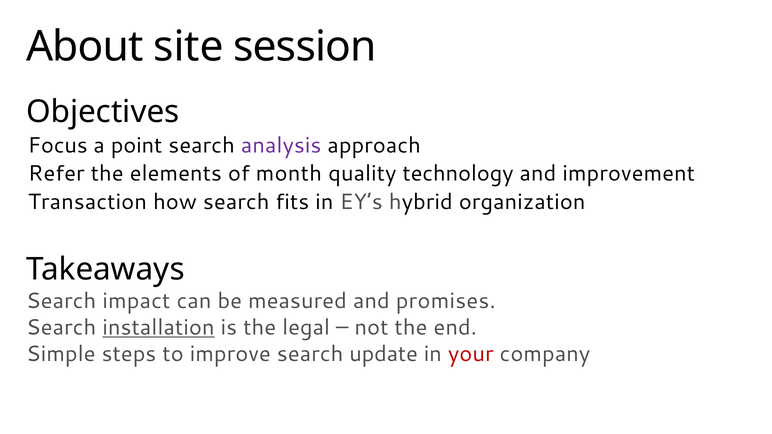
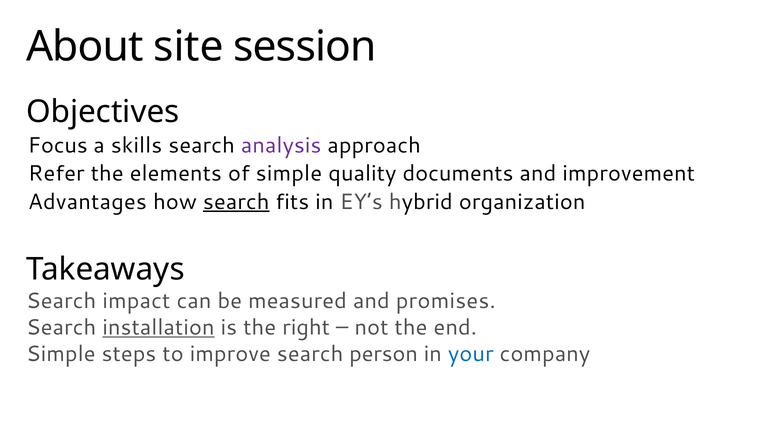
point: point -> skills
of month: month -> simple
technology: technology -> documents
Transaction: Transaction -> Advantages
search at (236, 202) underline: none -> present
legal: legal -> right
update: update -> person
your colour: red -> blue
